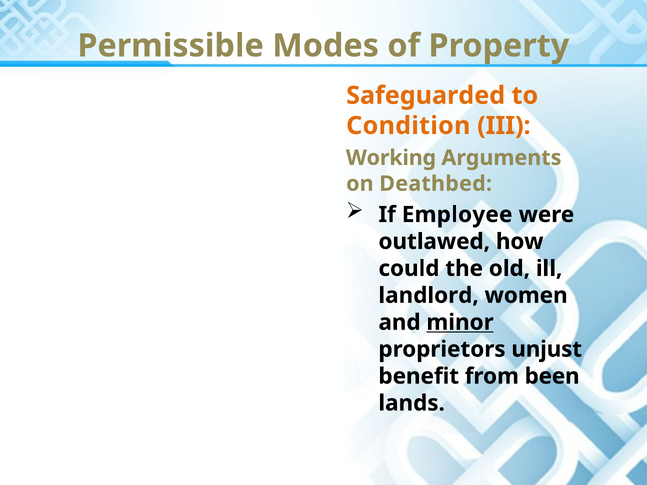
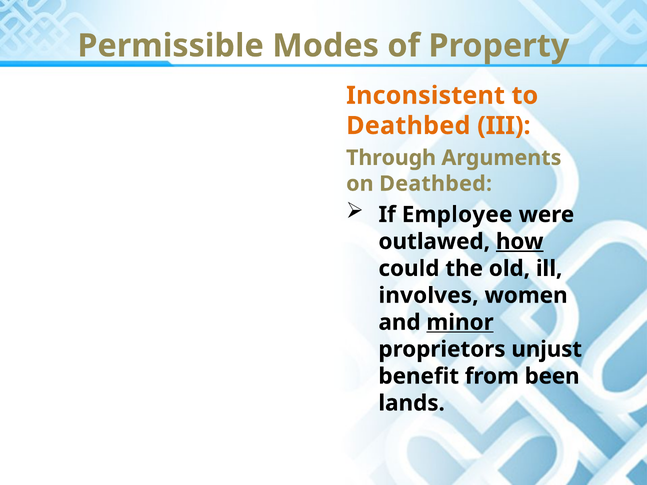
Safeguarded: Safeguarded -> Inconsistent
Condition at (408, 126): Condition -> Deathbed
Working: Working -> Through
how underline: none -> present
landlord: landlord -> involves
